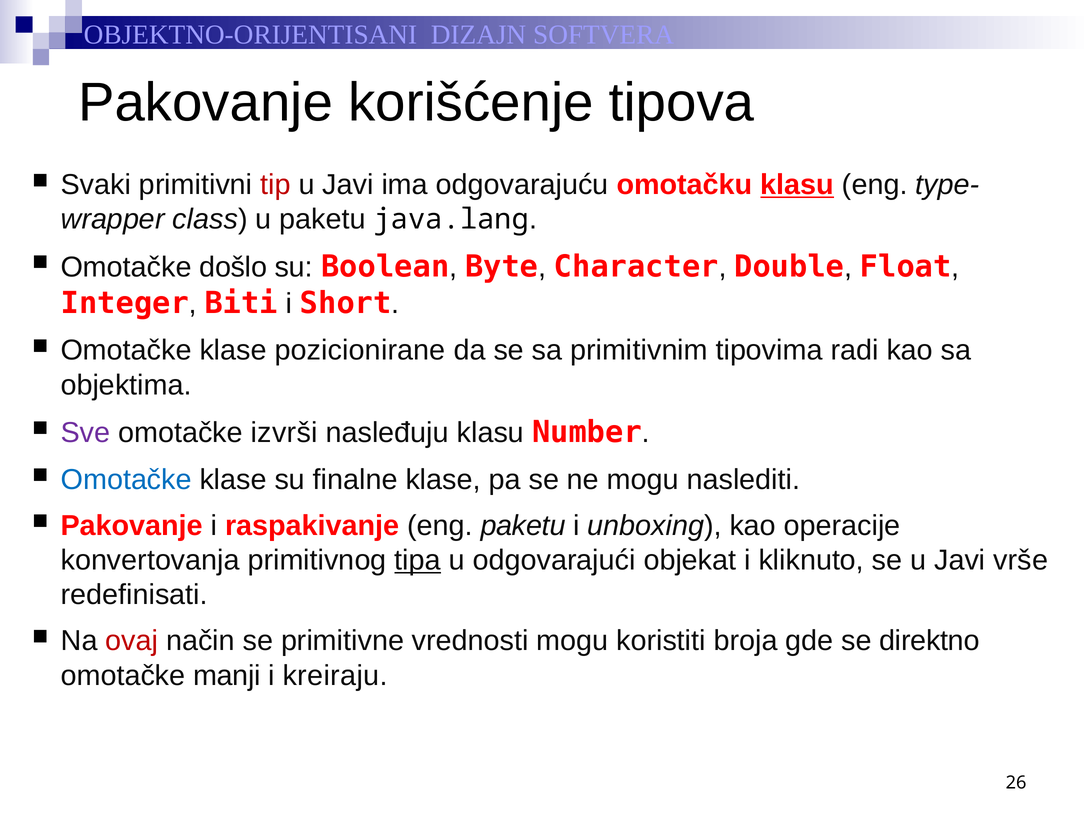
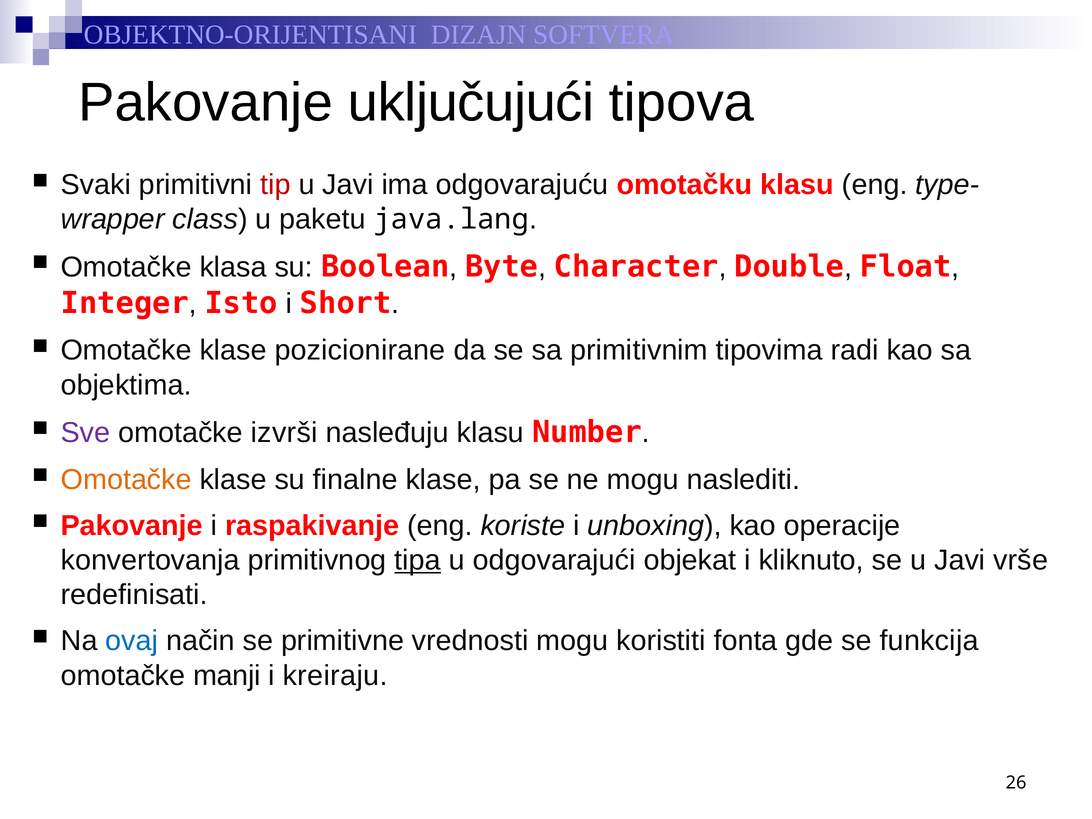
korišćenje: korišćenje -> uključujući
klasu at (797, 185) underline: present -> none
došlo: došlo -> klasa
Biti: Biti -> Isto
Omotačke at (126, 480) colour: blue -> orange
eng paketu: paketu -> koriste
ovaj colour: red -> blue
broja: broja -> fonta
direktno: direktno -> funkcija
